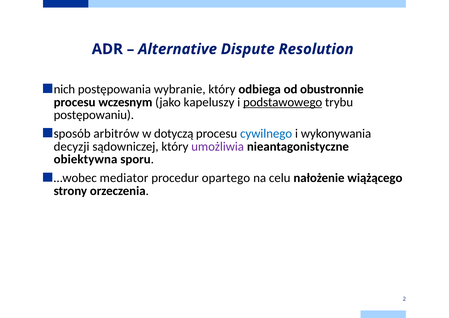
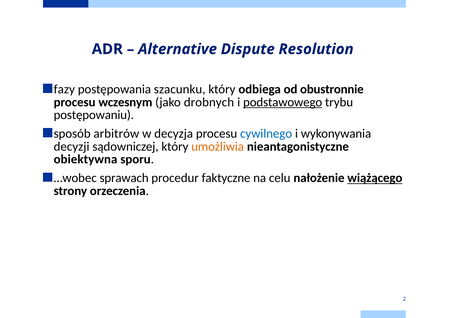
nich: nich -> fazy
wybranie: wybranie -> szacunku
kapeluszy: kapeluszy -> drobnych
dotyczą: dotyczą -> decyzja
umożliwia colour: purple -> orange
mediator: mediator -> sprawach
opartego: opartego -> faktyczne
wiążącego underline: none -> present
